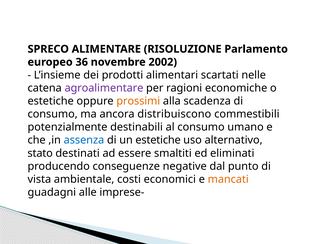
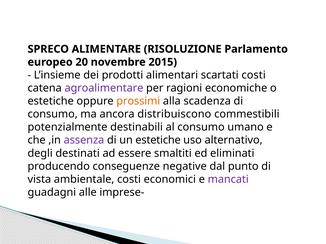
36: 36 -> 20
2002: 2002 -> 2015
scartati nelle: nelle -> costi
assenza colour: blue -> purple
stato: stato -> degli
mancati colour: orange -> purple
